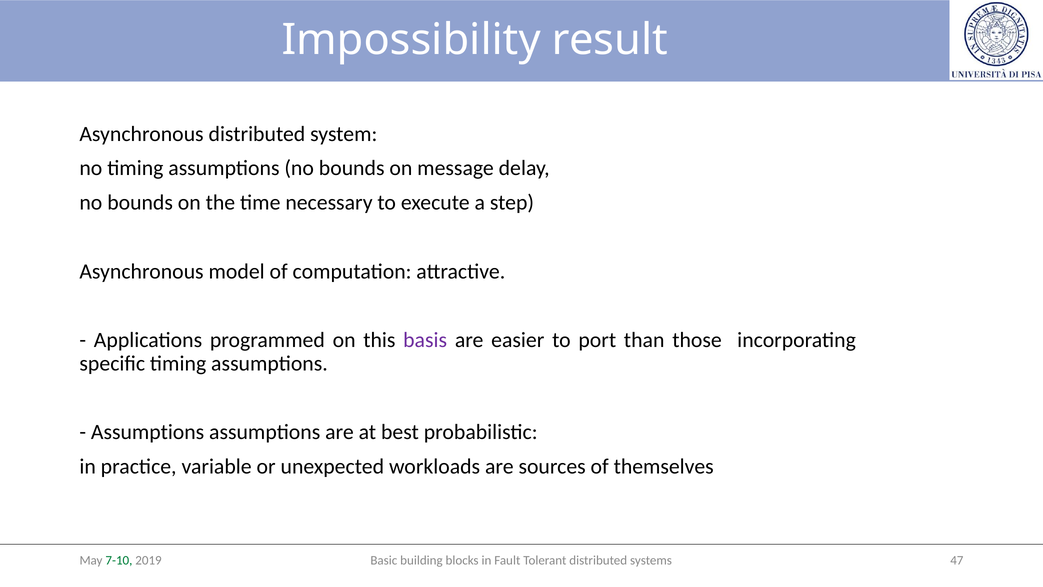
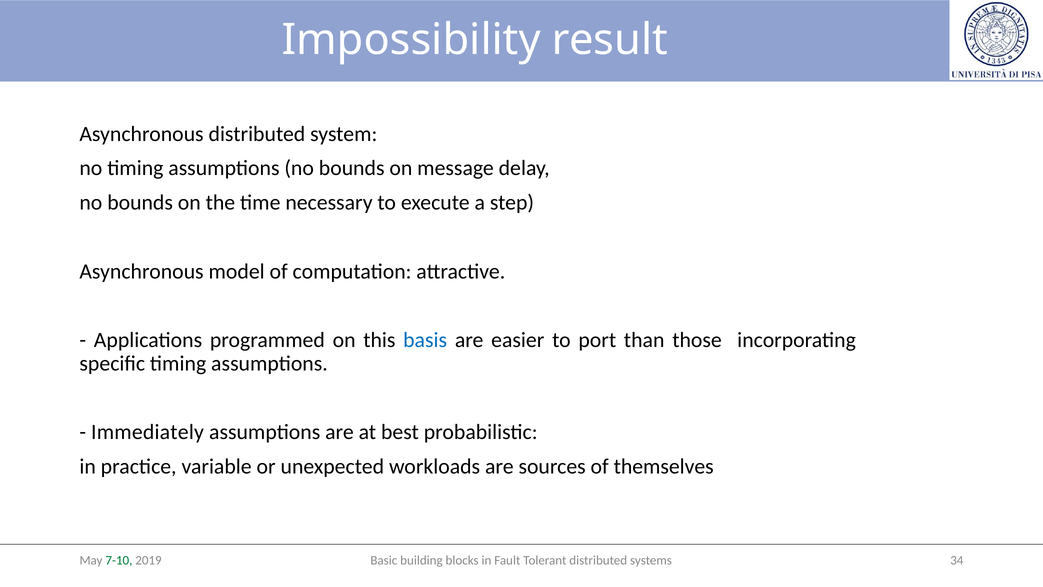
basis colour: purple -> blue
Assumptions at (148, 432): Assumptions -> Immediately
47: 47 -> 34
